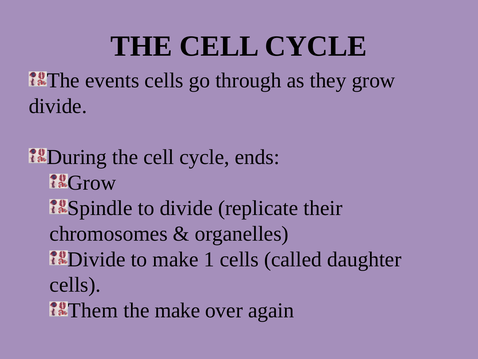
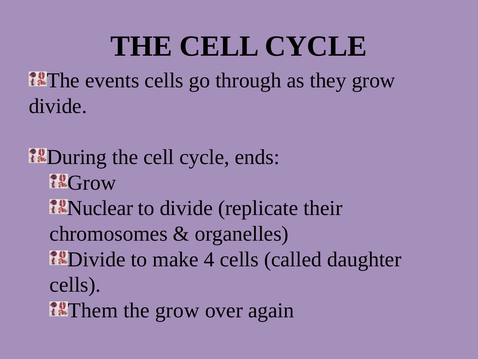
Spindle: Spindle -> Nuclear
1: 1 -> 4
the make: make -> grow
